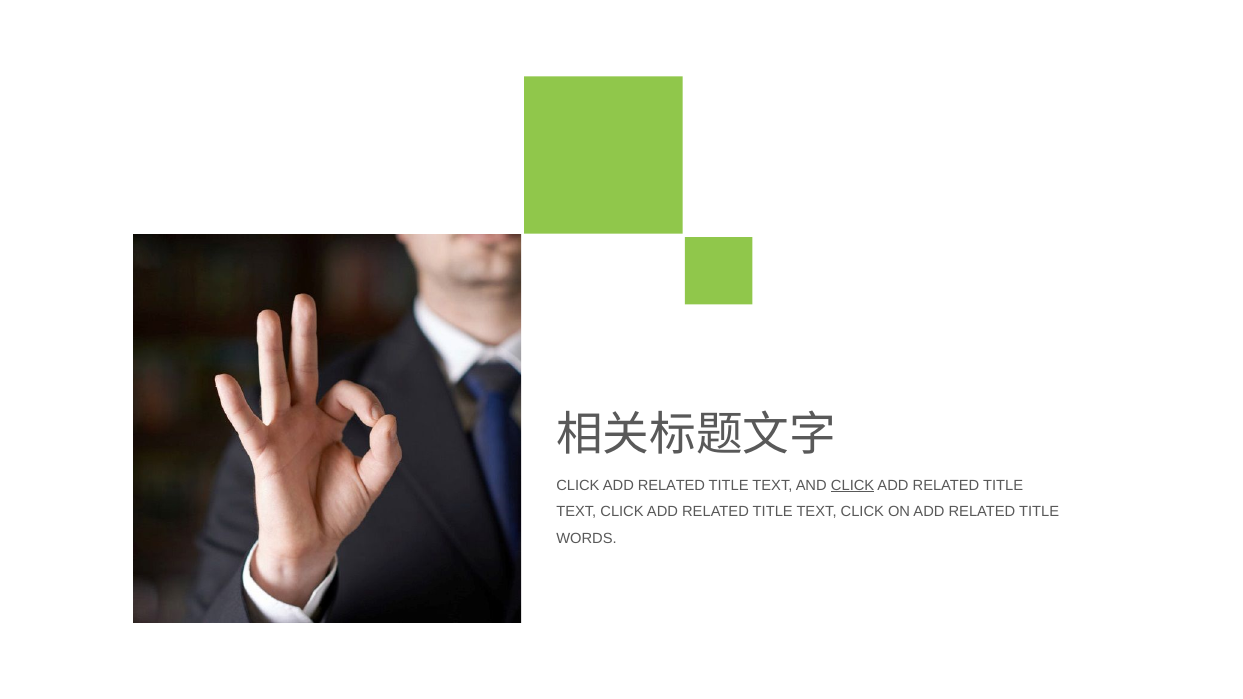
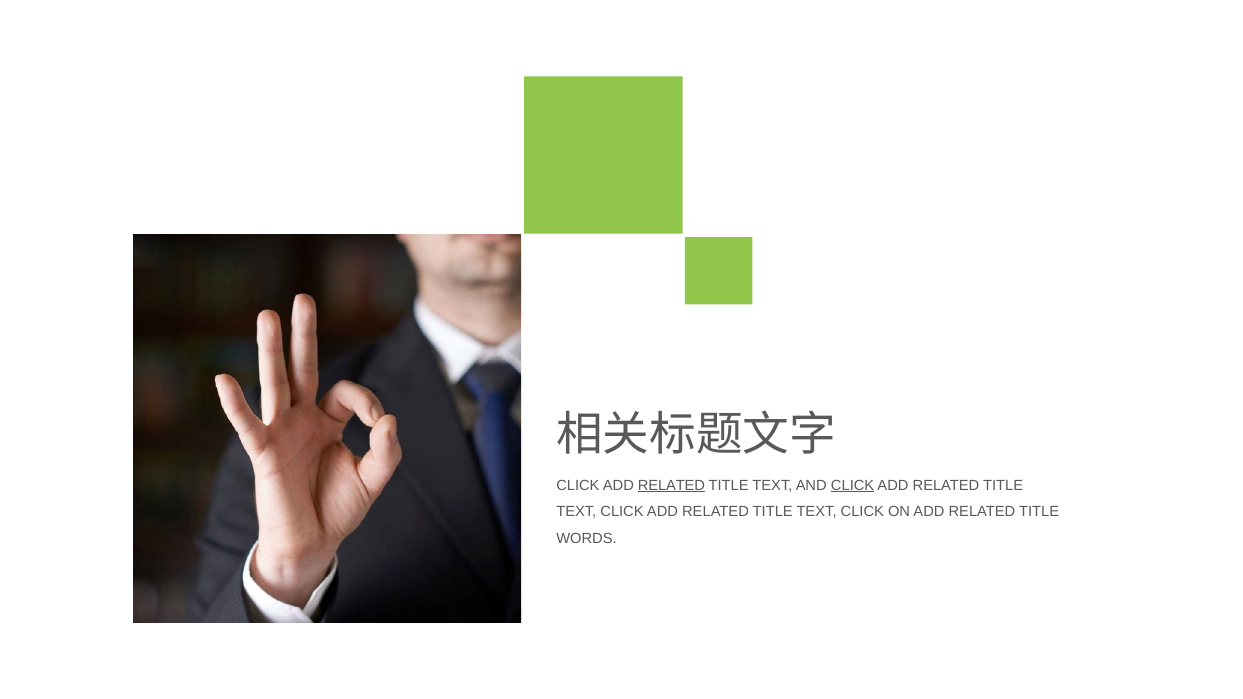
RELATED at (671, 486) underline: none -> present
